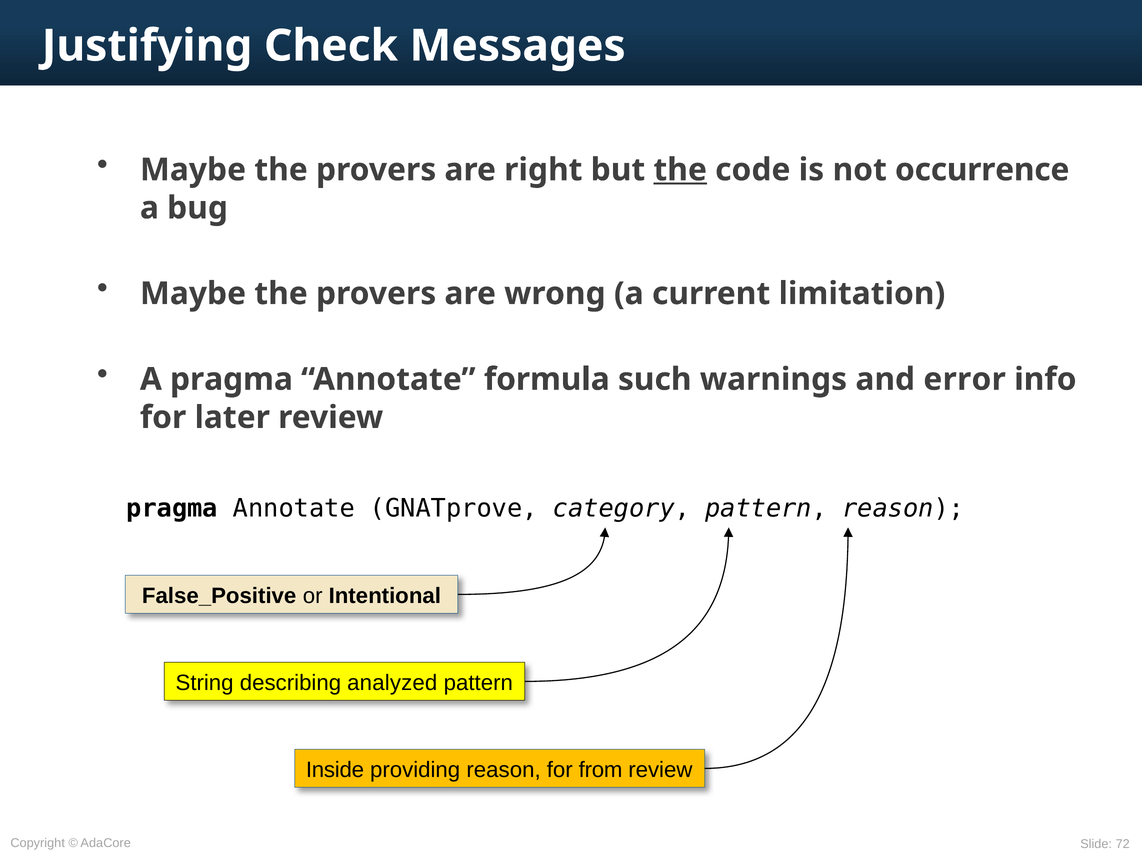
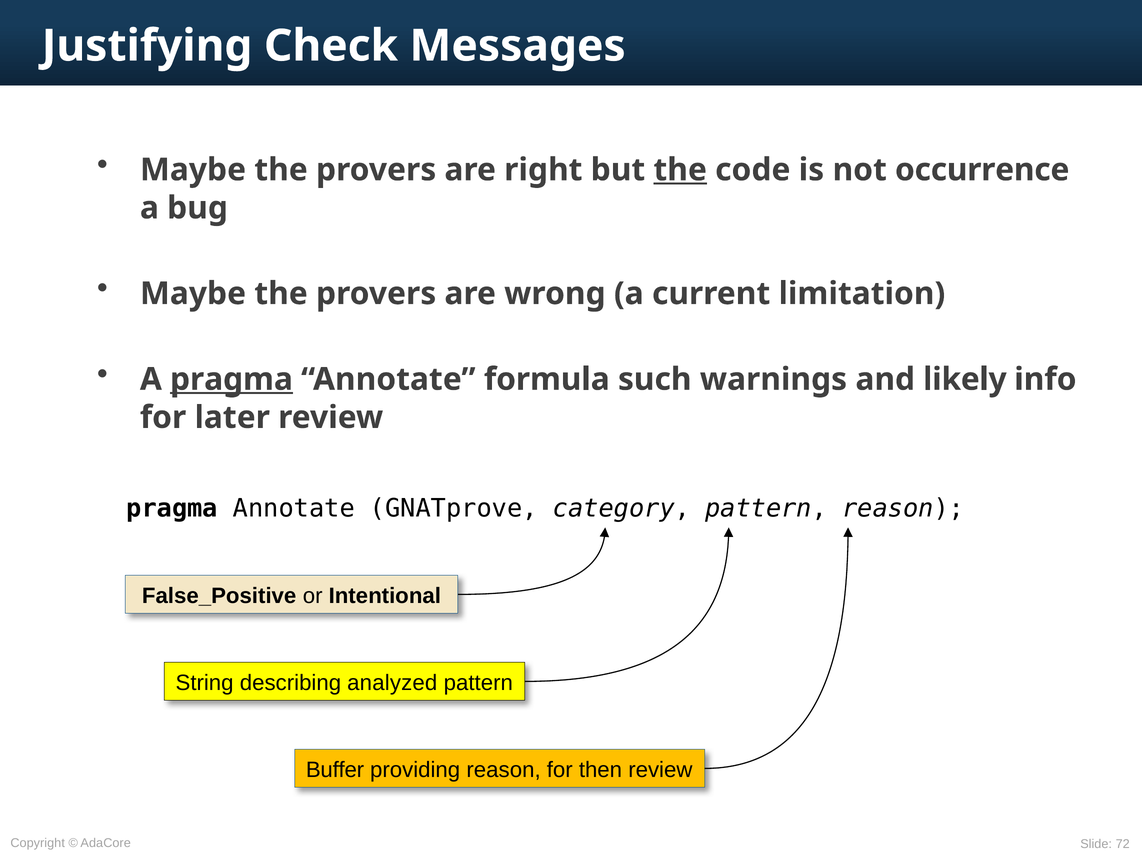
pragma at (231, 379) underline: none -> present
error: error -> likely
Inside: Inside -> Buffer
from: from -> then
